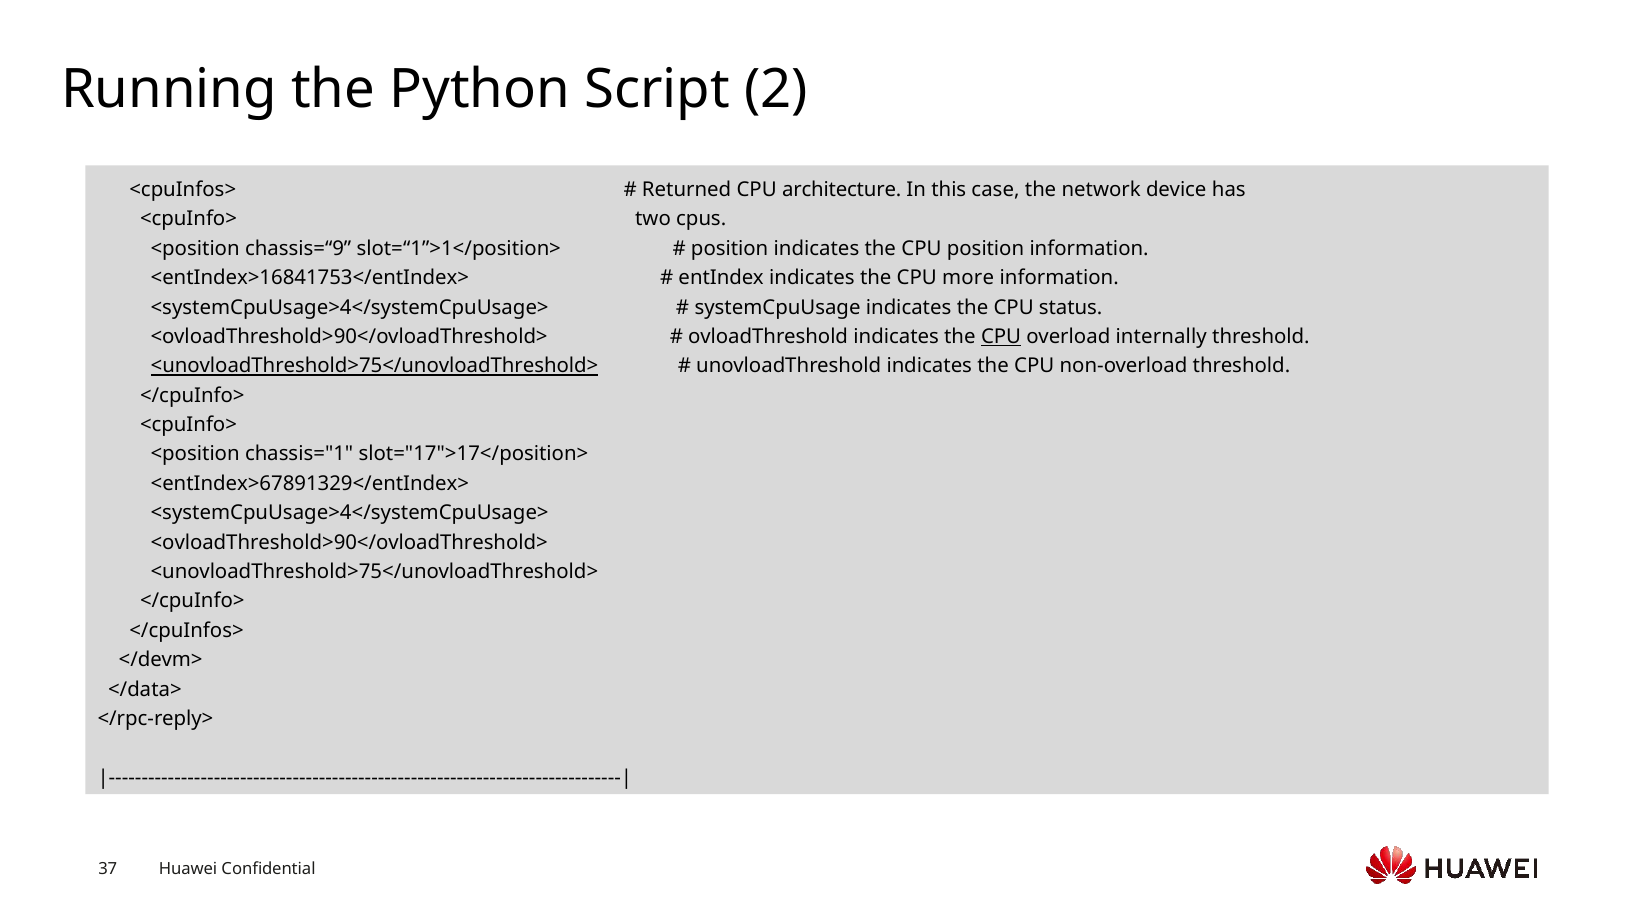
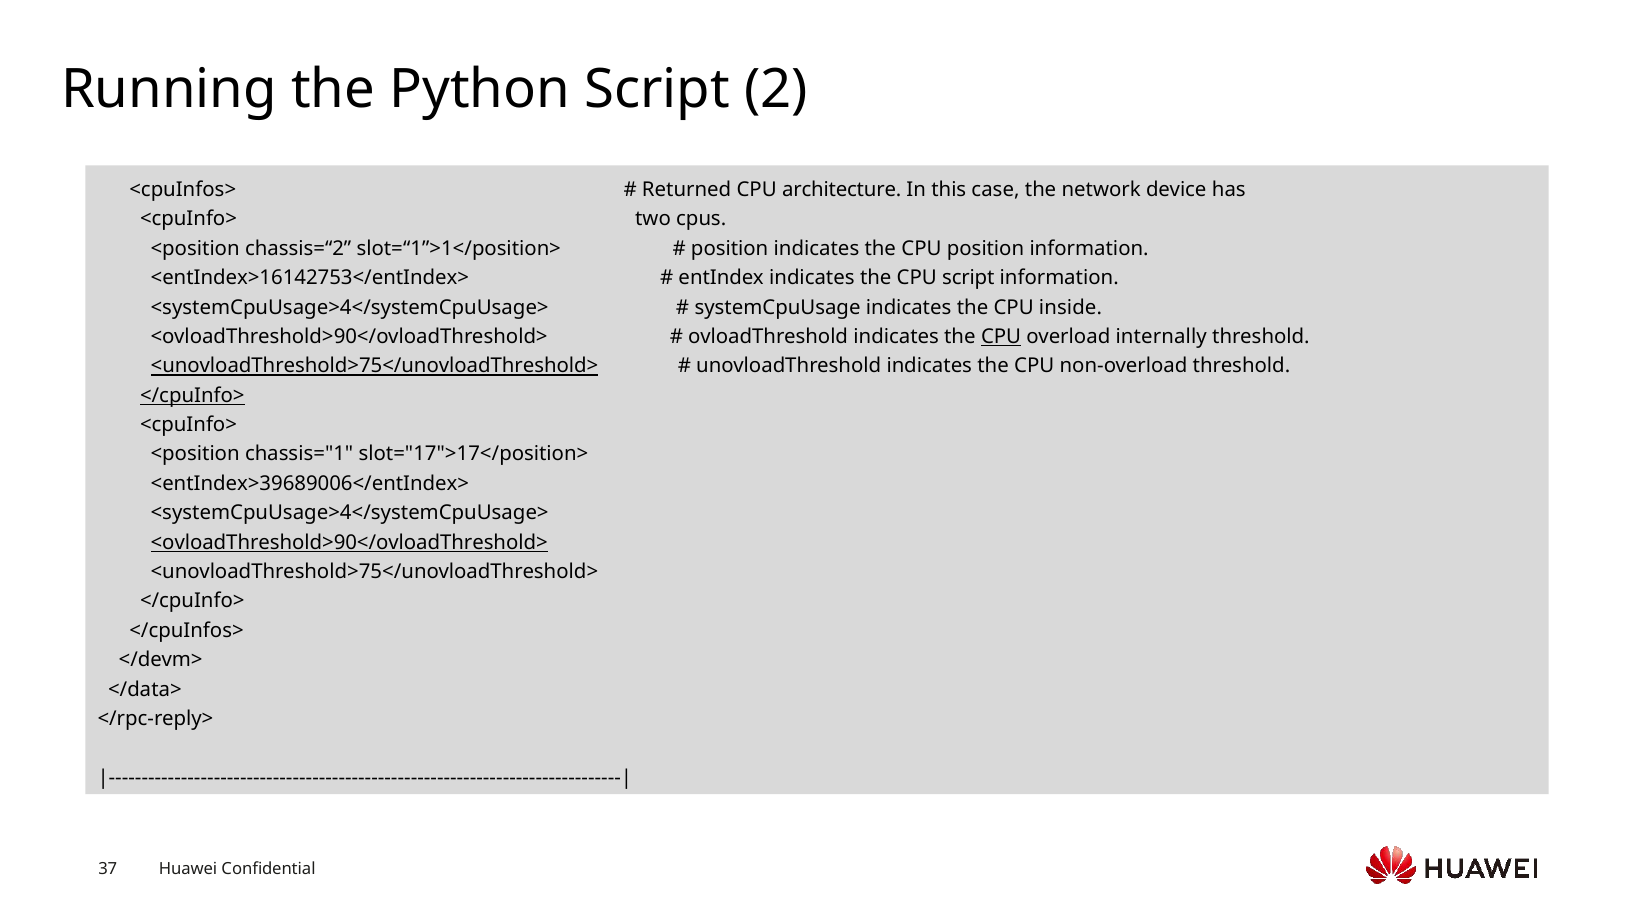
chassis=“9: chassis=“9 -> chassis=“2
<entIndex>16841753</entIndex>: <entIndex>16841753</entIndex> -> <entIndex>16142753</entIndex>
CPU more: more -> script
status: status -> inside
</cpuInfo> at (192, 396) underline: none -> present
<entIndex>67891329</entIndex>: <entIndex>67891329</entIndex> -> <entIndex>39689006</entIndex>
<ovloadThreshold>90</ovloadThreshold> at (349, 542) underline: none -> present
